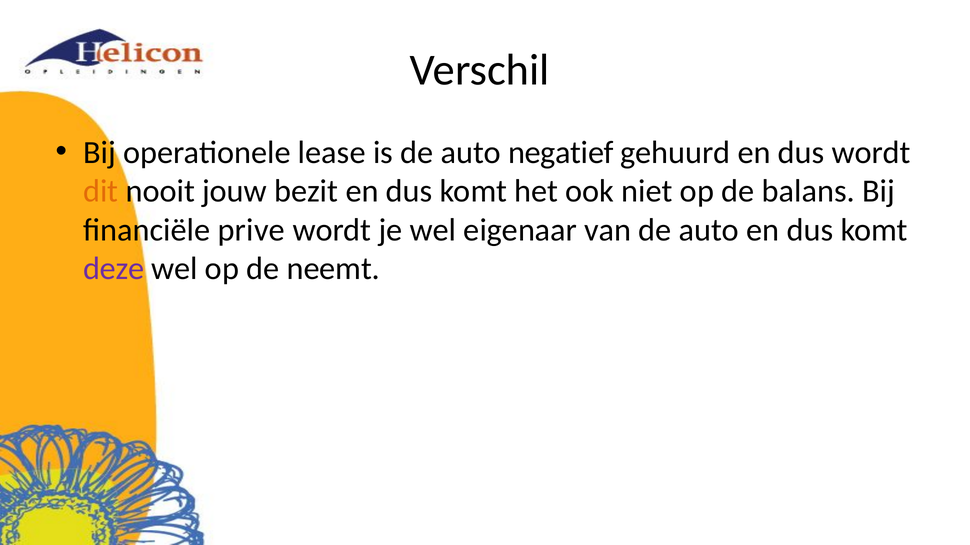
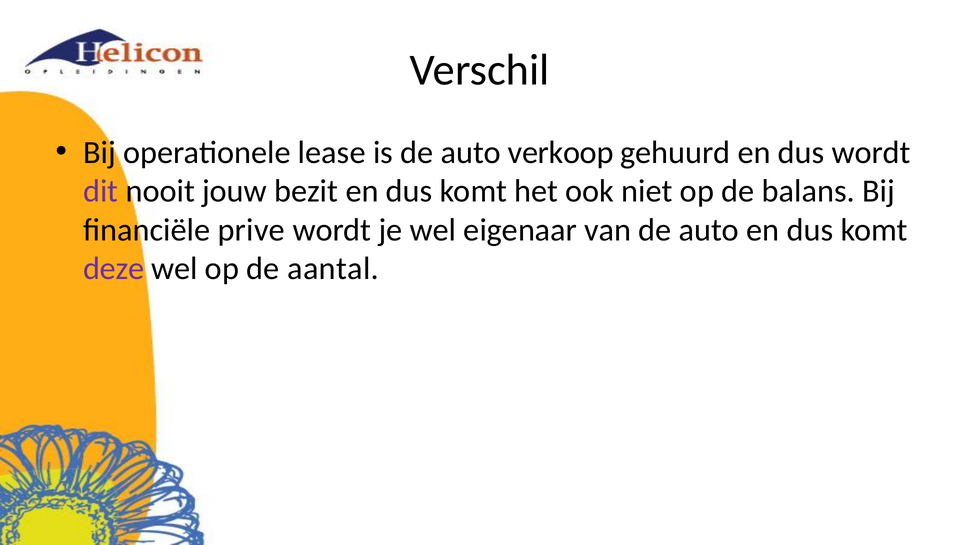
negatief: negatief -> verkoop
dit colour: orange -> purple
neemt: neemt -> aantal
